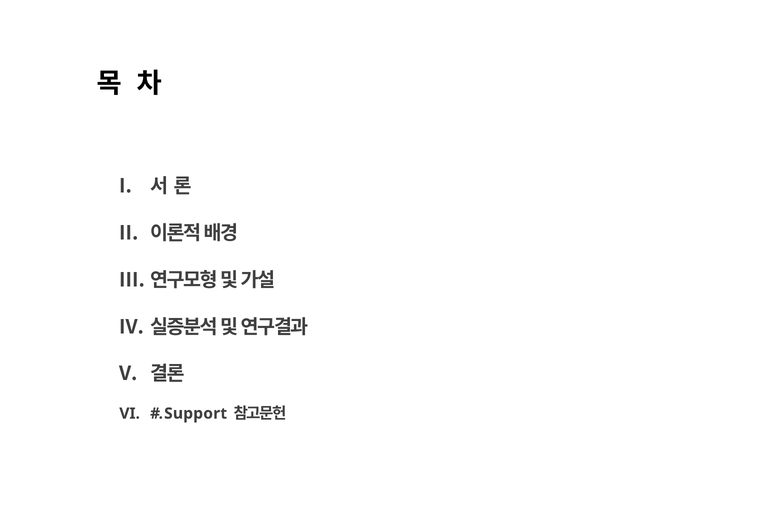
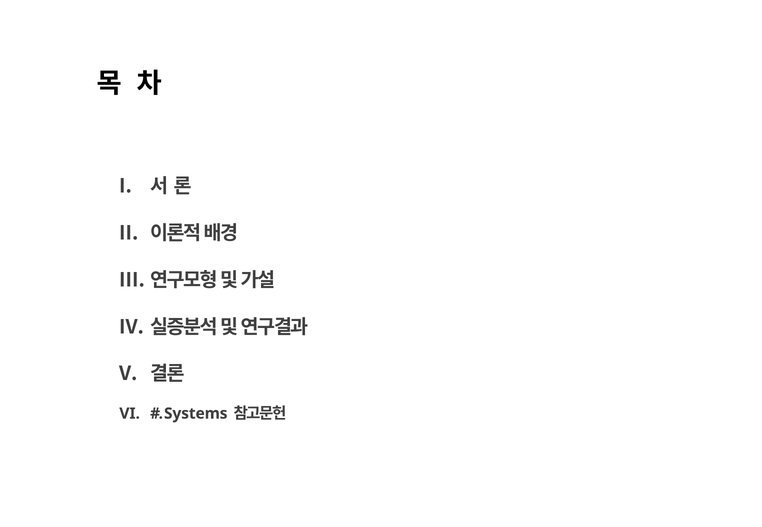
Support: Support -> Systems
